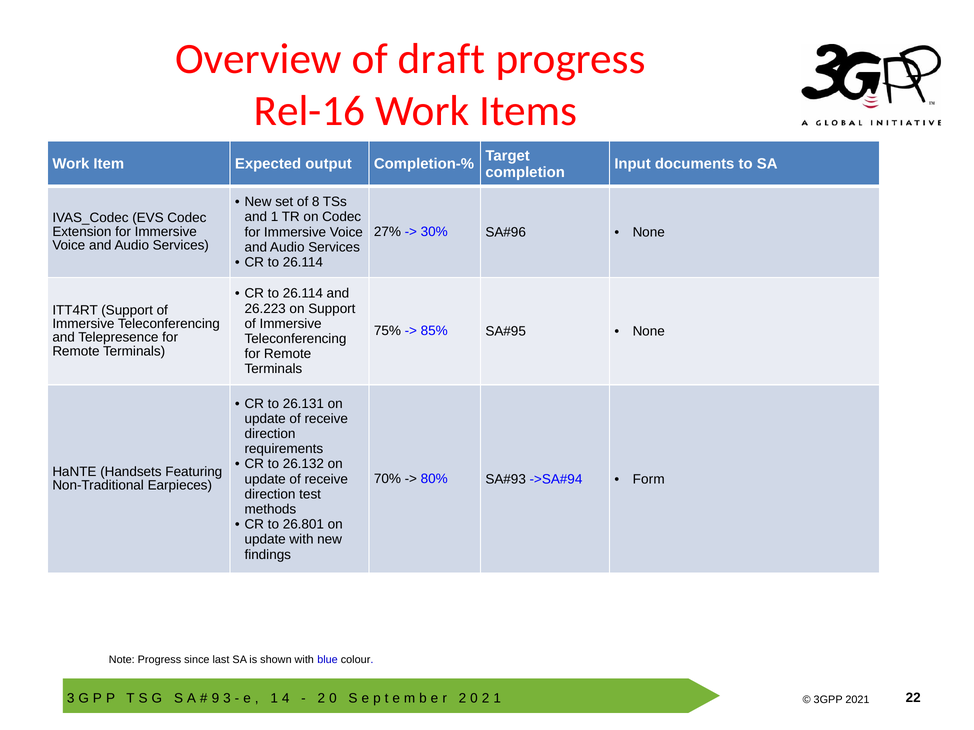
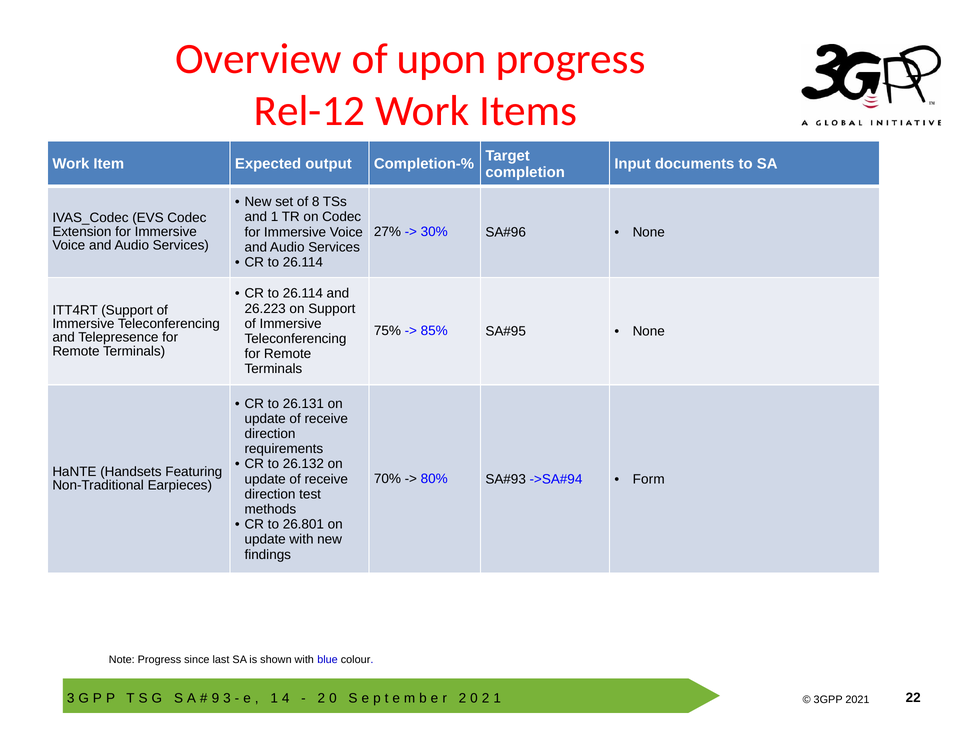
draft: draft -> upon
Rel-16: Rel-16 -> Rel-12
